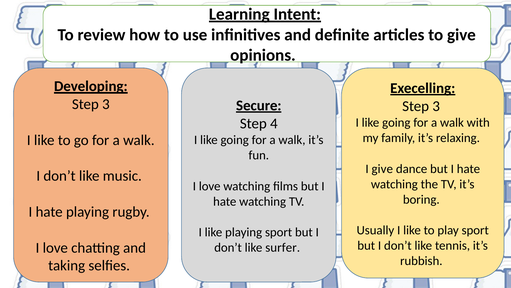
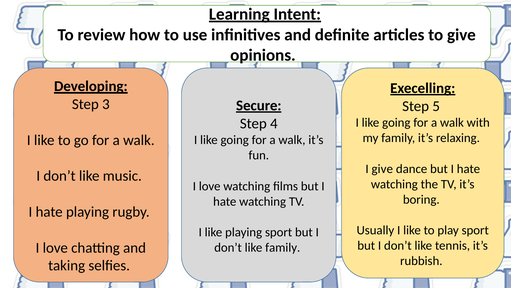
3 at (436, 106): 3 -> 5
like surfer: surfer -> family
